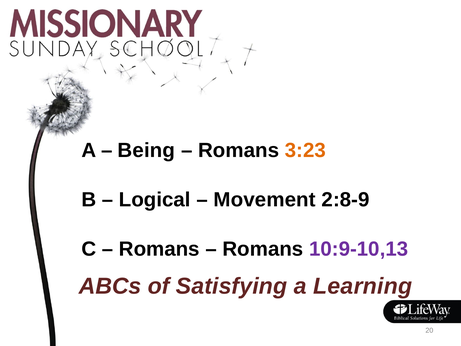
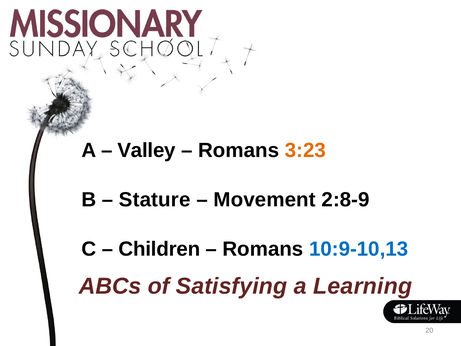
Being: Being -> Valley
Logical: Logical -> Stature
Romans at (159, 249): Romans -> Children
10:9-10,13 colour: purple -> blue
